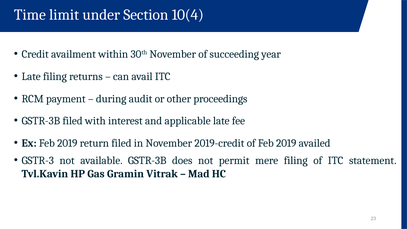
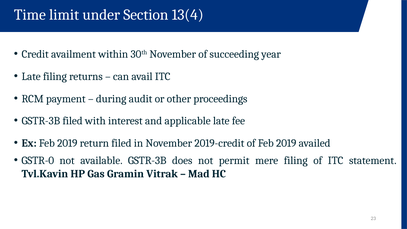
10(4: 10(4 -> 13(4
GSTR-3: GSTR-3 -> GSTR-0
